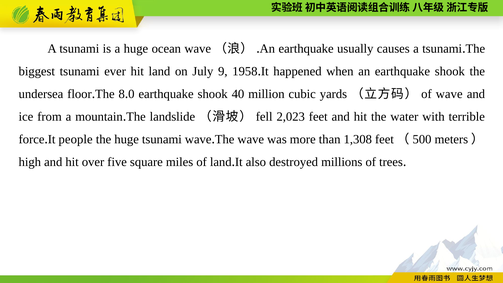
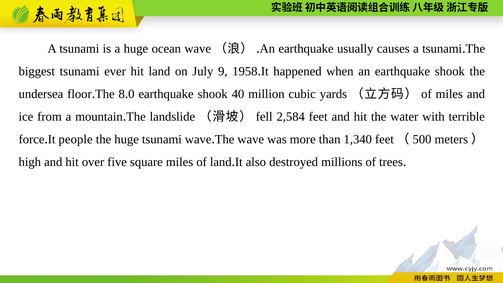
of wave: wave -> miles
2,023: 2,023 -> 2,584
1,308: 1,308 -> 1,340
